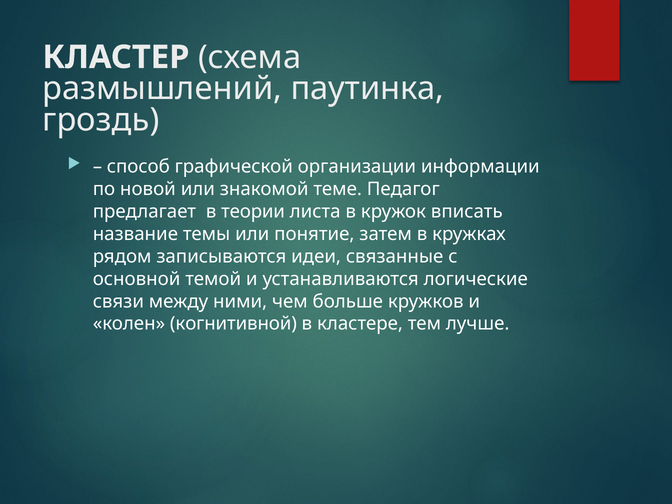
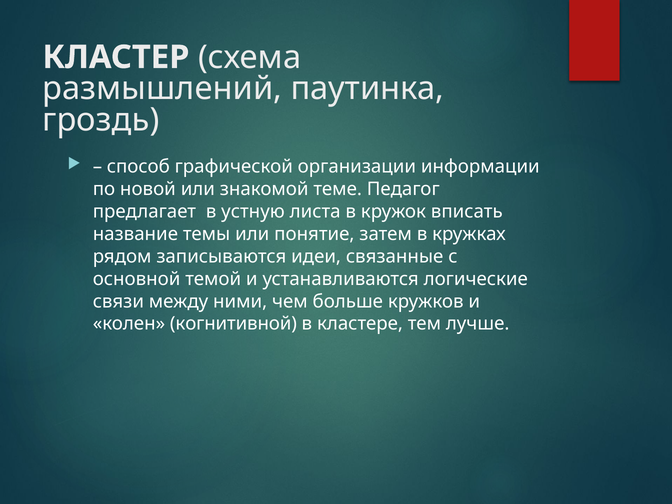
теории: теории -> устную
